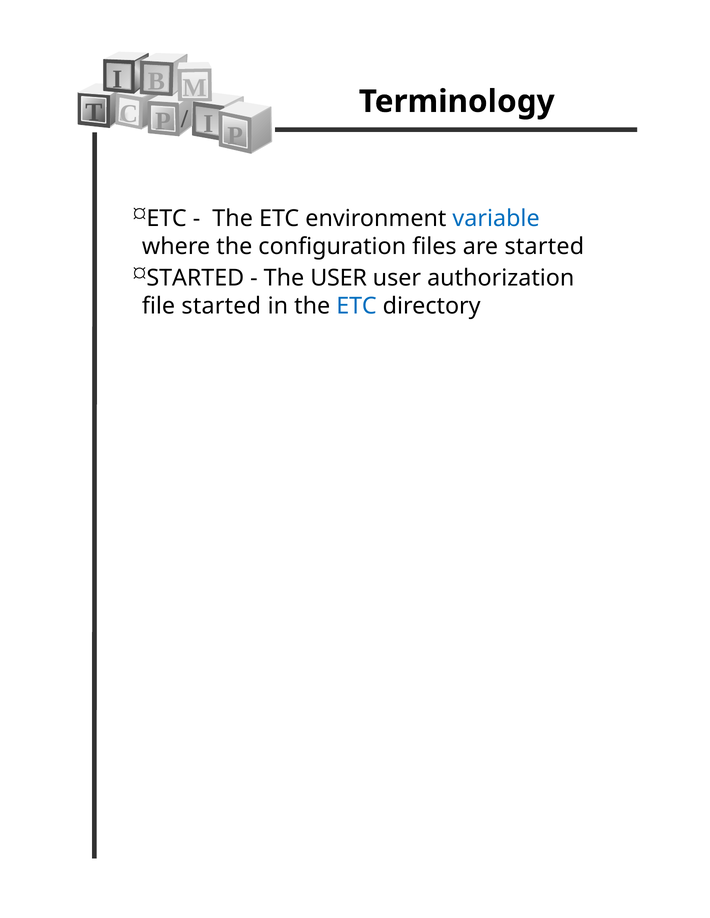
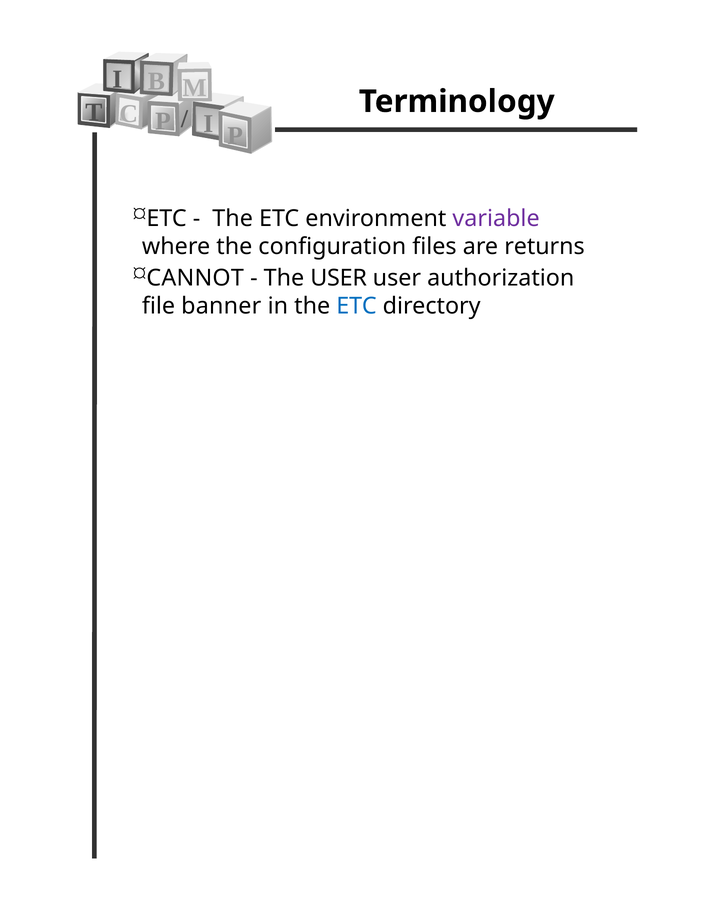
variable colour: blue -> purple
are started: started -> returns
STARTED at (195, 278): STARTED -> CANNOT
file started: started -> banner
